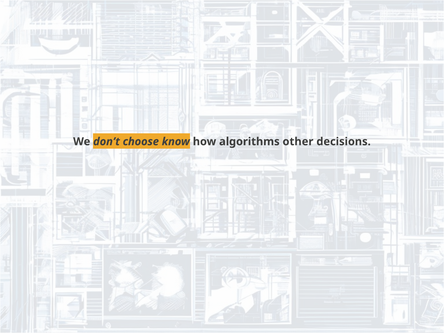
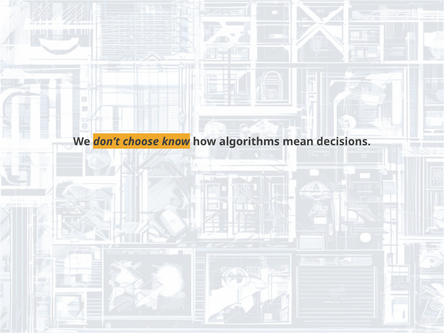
other: other -> mean
